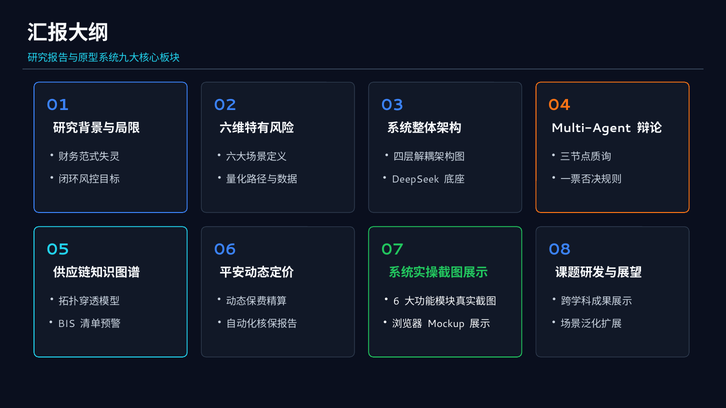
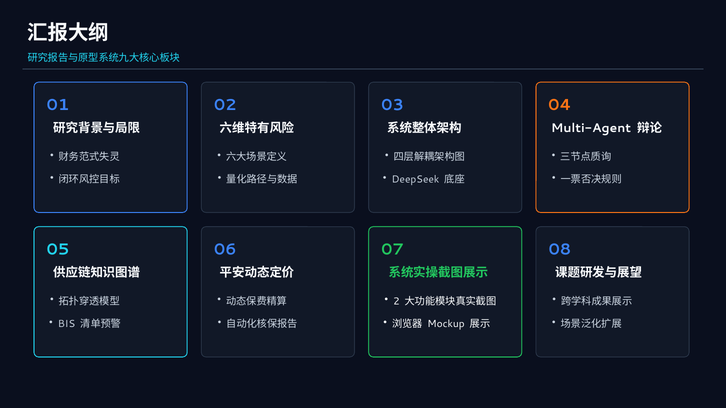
6: 6 -> 2
